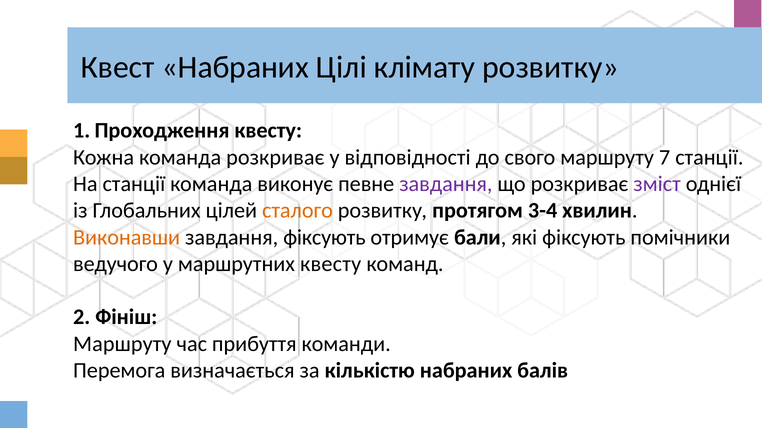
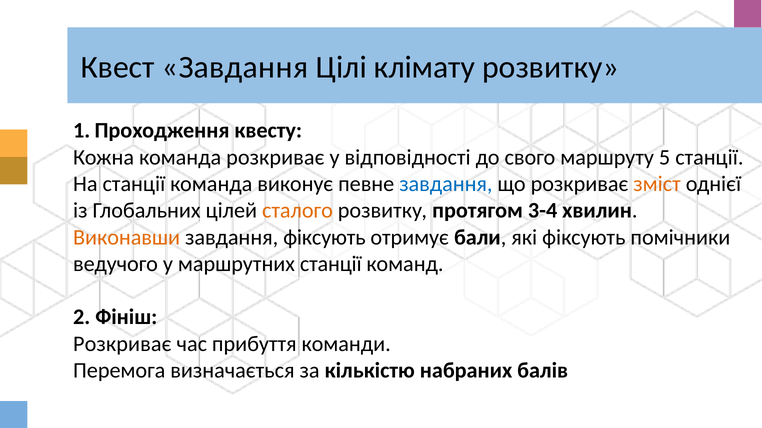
Квест Набраних: Набраних -> Завдання
7: 7 -> 5
завдання at (446, 184) colour: purple -> blue
зміст colour: purple -> orange
маршрутних квесту: квесту -> станції
Маршруту at (122, 344): Маршруту -> Розкриває
